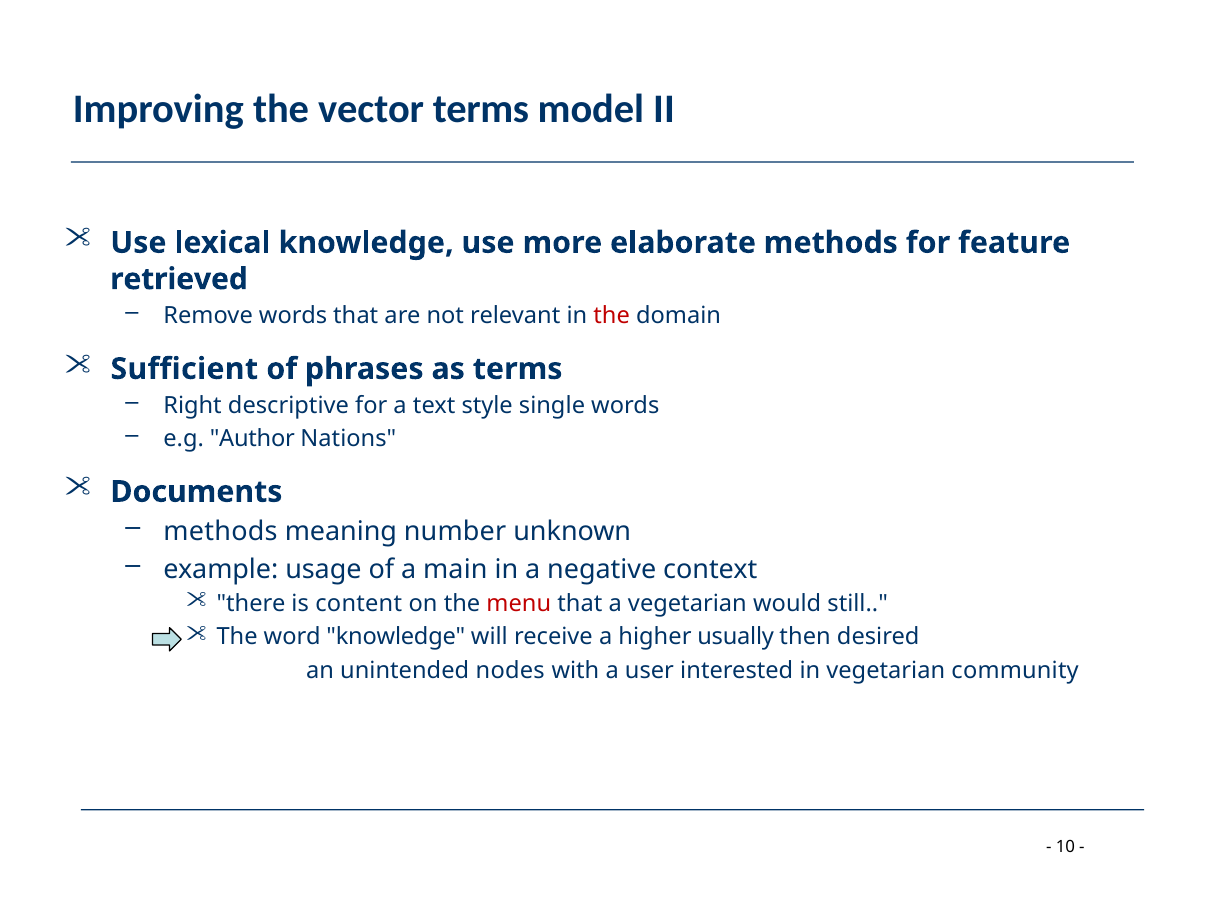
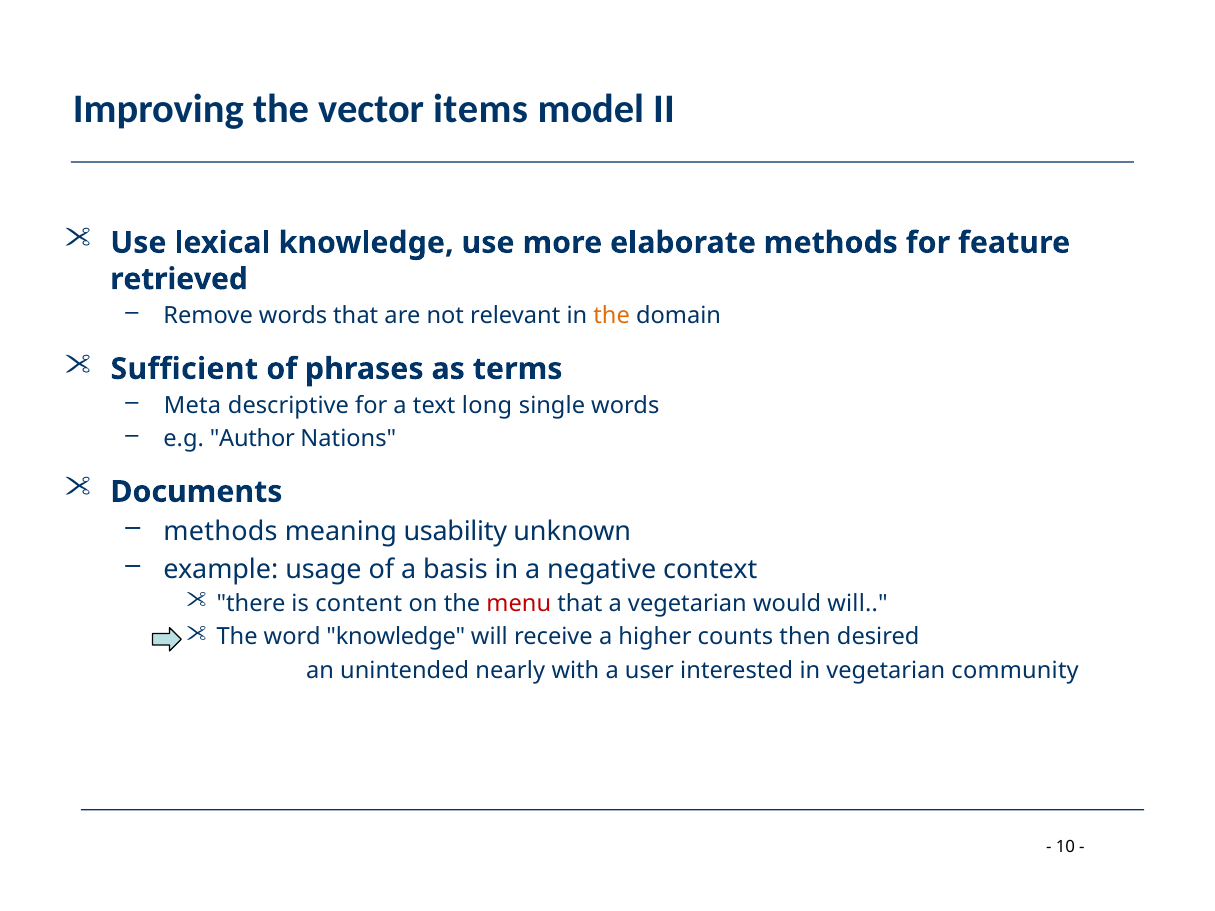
vector terms: terms -> items
the at (612, 316) colour: red -> orange
Right: Right -> Meta
style: style -> long
number: number -> usability
main: main -> basis
would still: still -> will
usually: usually -> counts
nodes: nodes -> nearly
